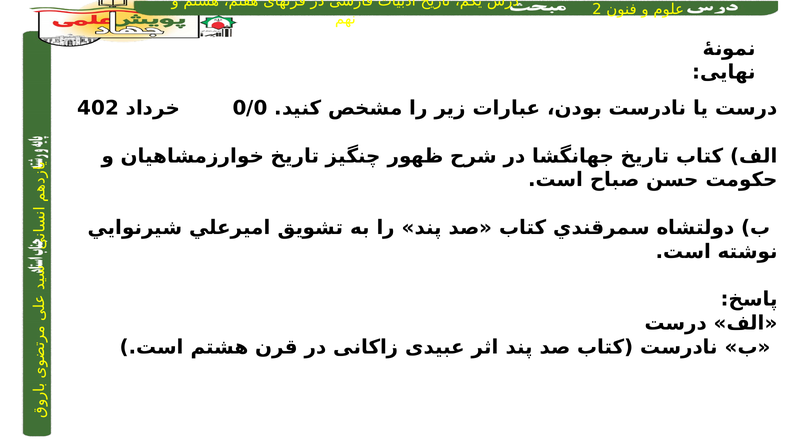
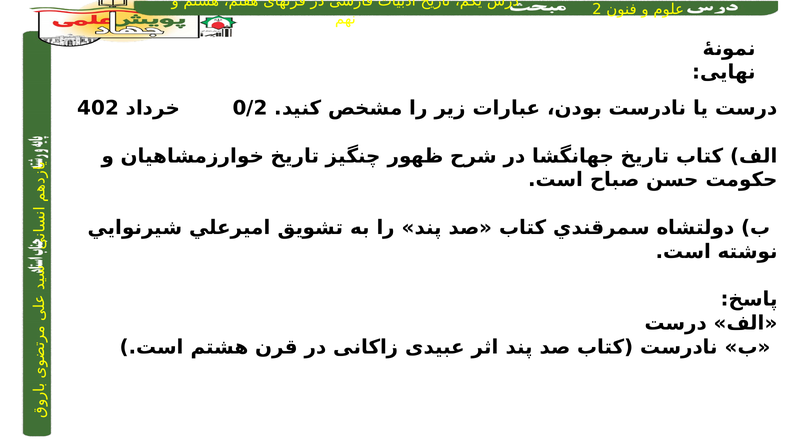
0/0: 0/0 -> 0/2
